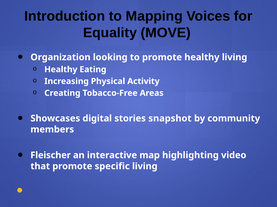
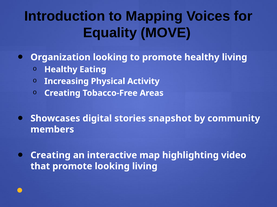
Fleischer at (51, 156): Fleischer -> Creating
promote specific: specific -> looking
